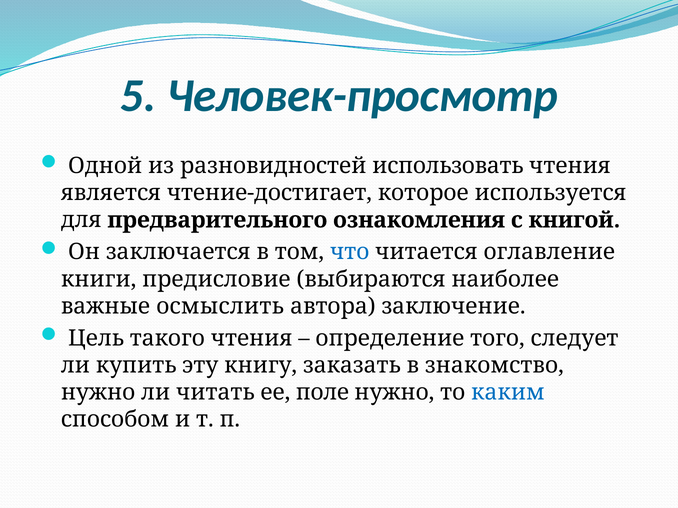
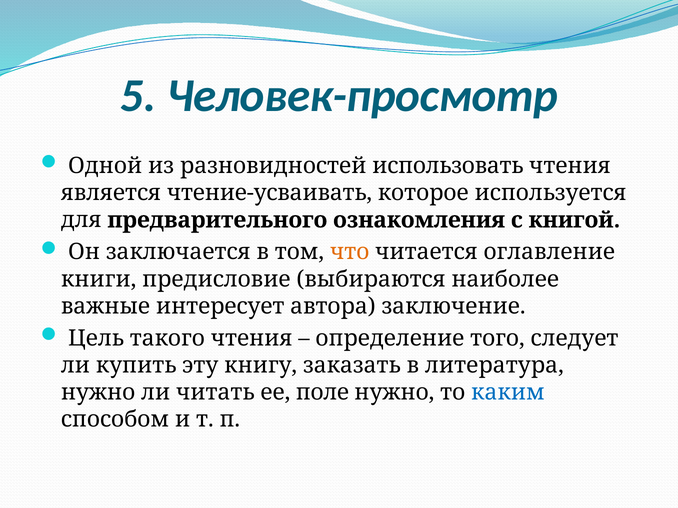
чтение-достигает: чтение-достигает -> чтение-усваивать
что colour: blue -> orange
осмыслить: осмыслить -> интересует
знакомство: знакомство -> литература
